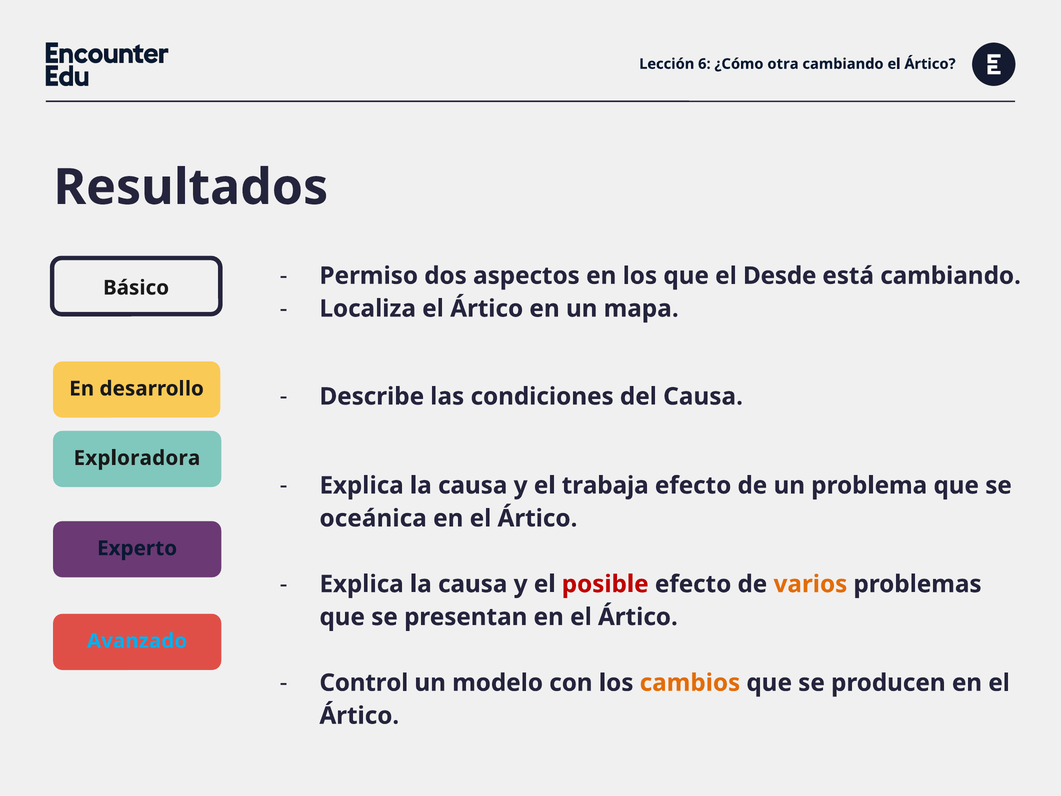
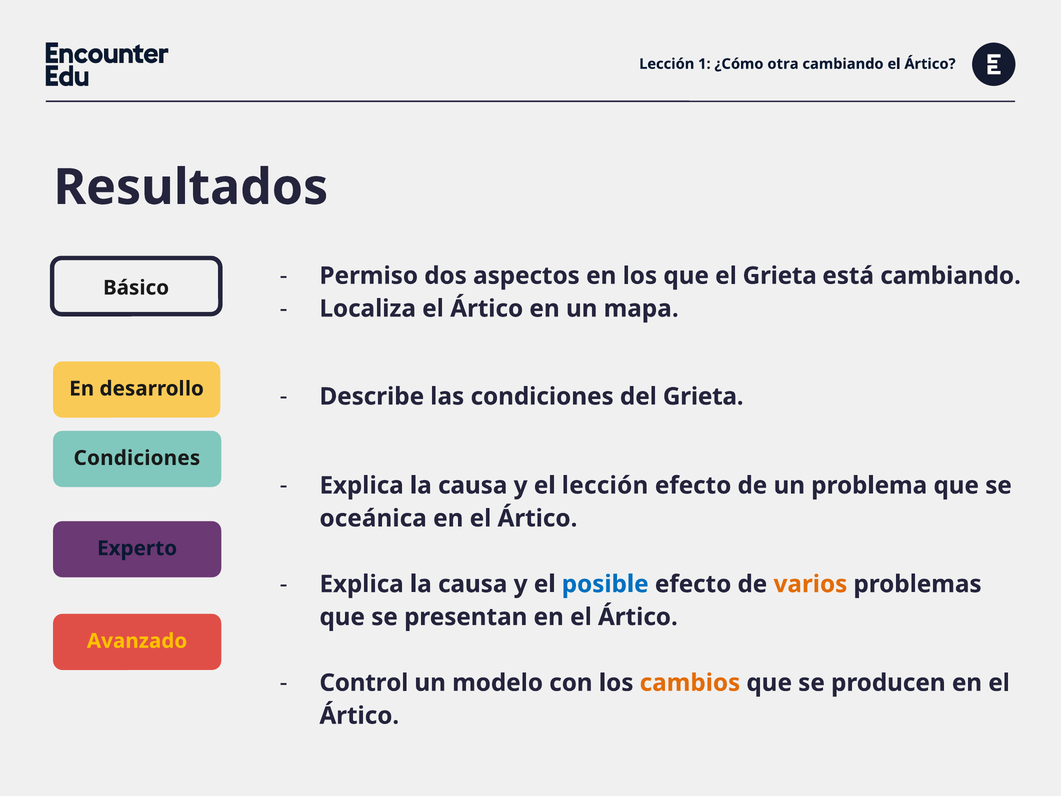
6: 6 -> 1
el Desde: Desde -> Grieta
del Causa: Causa -> Grieta
Exploradora at (137, 458): Exploradora -> Condiciones
el trabaja: trabaja -> lección
posible colour: red -> blue
Avanzado colour: light blue -> yellow
